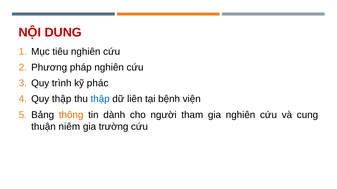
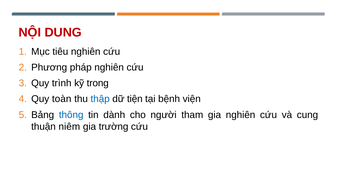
phác: phác -> trong
Quy thập: thập -> toàn
liên: liên -> tiện
thông colour: orange -> blue
